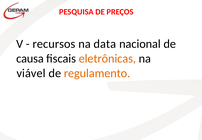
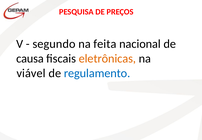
recursos: recursos -> segundo
data: data -> feita
regulamento colour: orange -> blue
